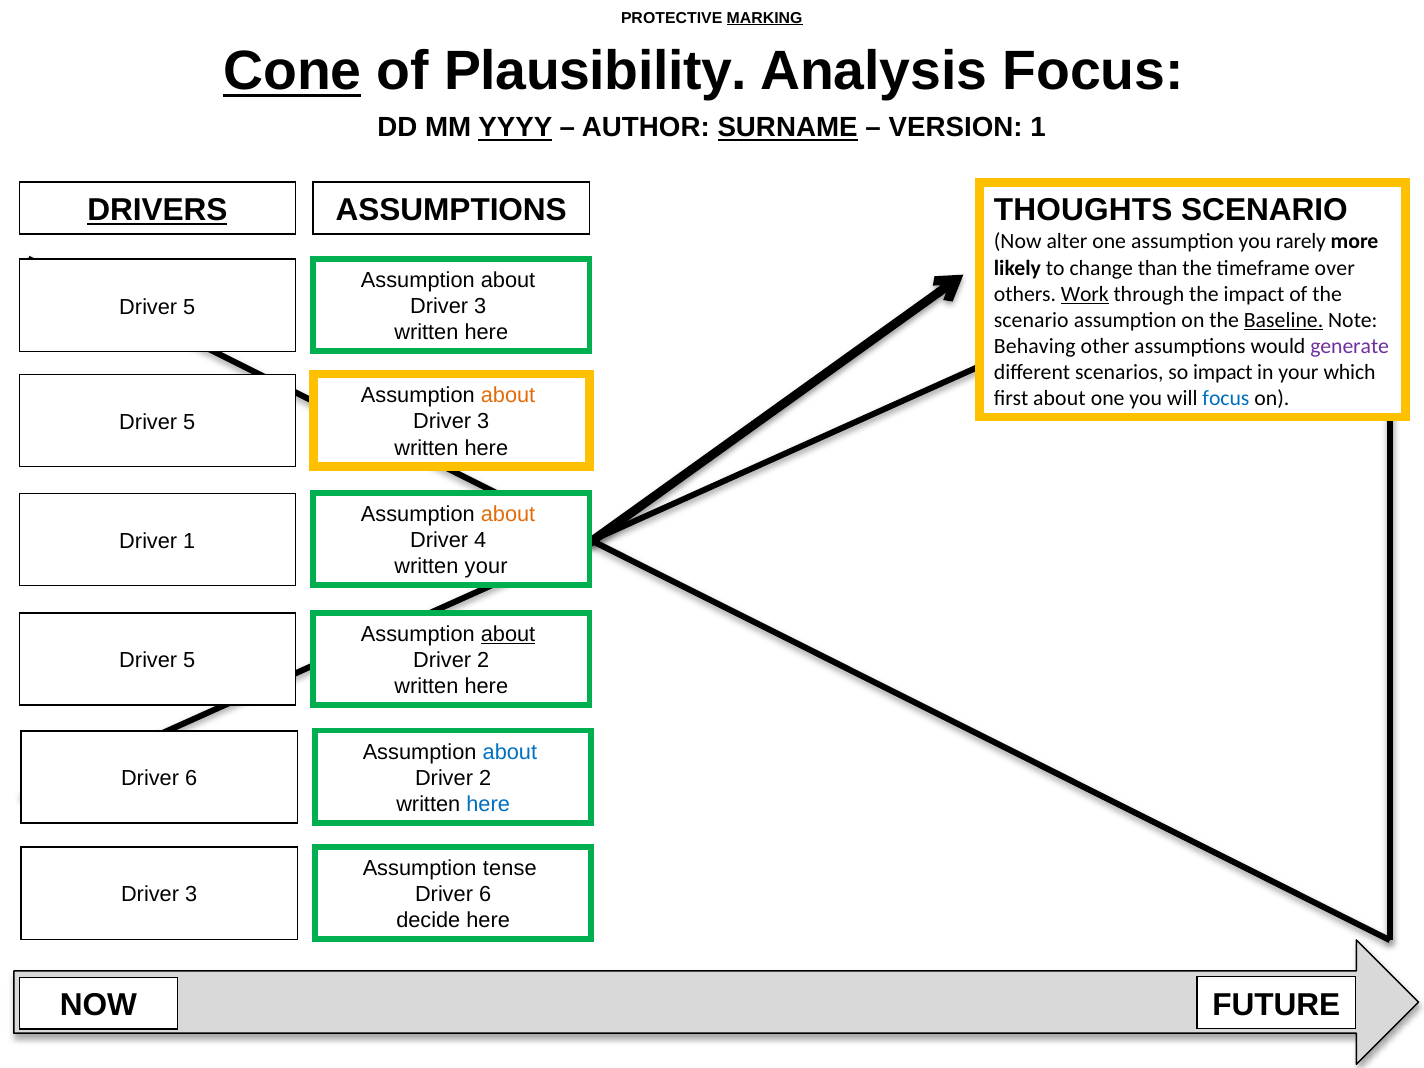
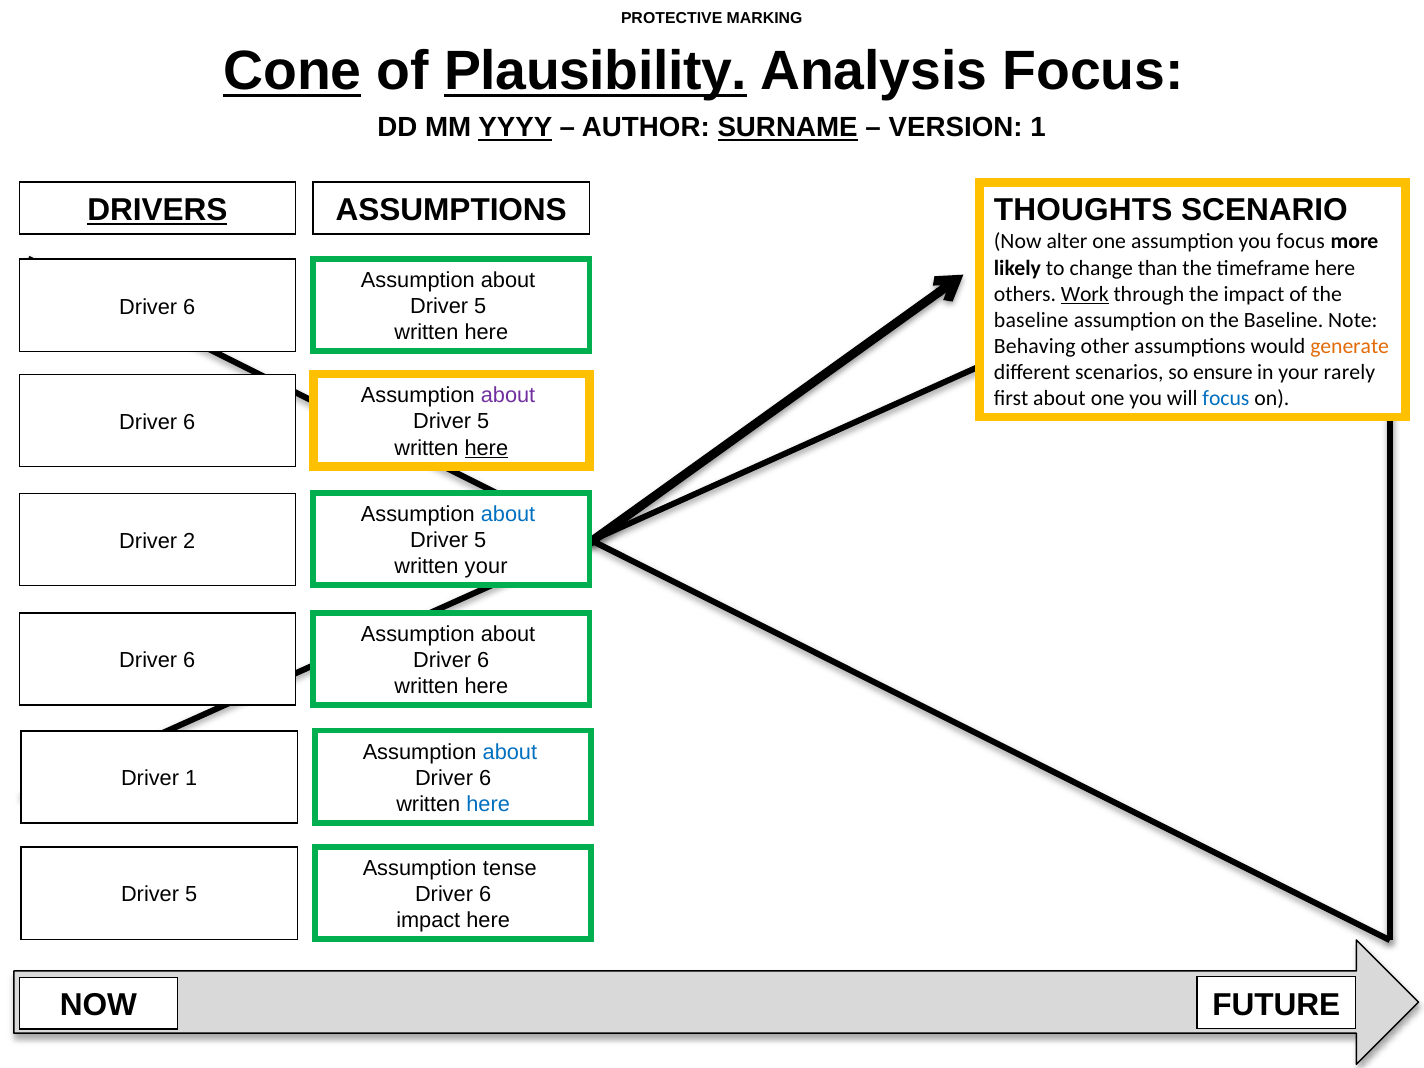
MARKING underline: present -> none
Plausibility underline: none -> present
you rarely: rarely -> focus
timeframe over: over -> here
3 at (480, 306): 3 -> 5
5 at (189, 307): 5 -> 6
scenario at (1031, 320): scenario -> baseline
Baseline at (1284, 320) underline: present -> none
generate colour: purple -> orange
so impact: impact -> ensure
which: which -> rarely
about at (508, 396) colour: orange -> purple
3 at (483, 422): 3 -> 5
5 at (189, 422): 5 -> 6
here at (486, 448) underline: none -> present
about at (508, 514) colour: orange -> blue
4 at (480, 541): 4 -> 5
Driver 1: 1 -> 2
about at (508, 634) underline: present -> none
2 at (483, 660): 2 -> 6
5 at (189, 661): 5 -> 6
2 at (485, 778): 2 -> 6
6 at (191, 778): 6 -> 1
3 at (191, 895): 3 -> 5
decide at (428, 920): decide -> impact
